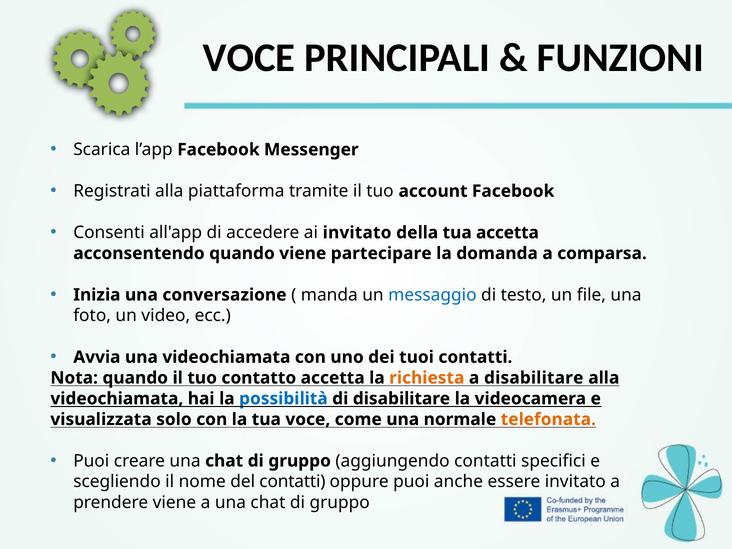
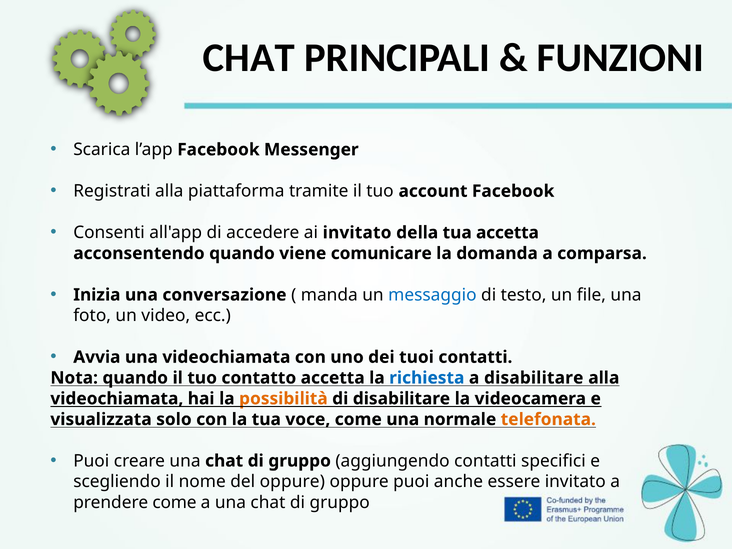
VOCE at (249, 58): VOCE -> CHAT
partecipare: partecipare -> comunicare
richiesta colour: orange -> blue
possibilità colour: blue -> orange
del contatti: contatti -> oppure
prendere viene: viene -> come
